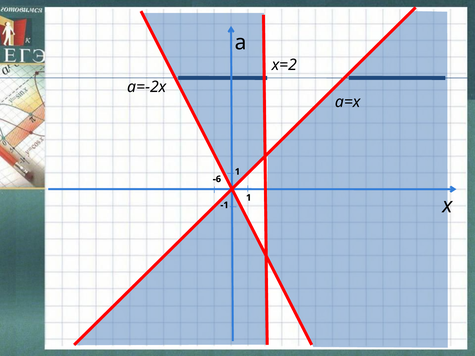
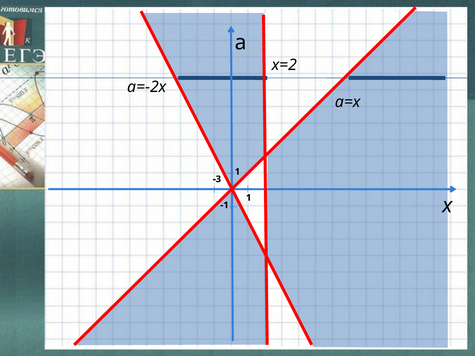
-6: -6 -> -3
